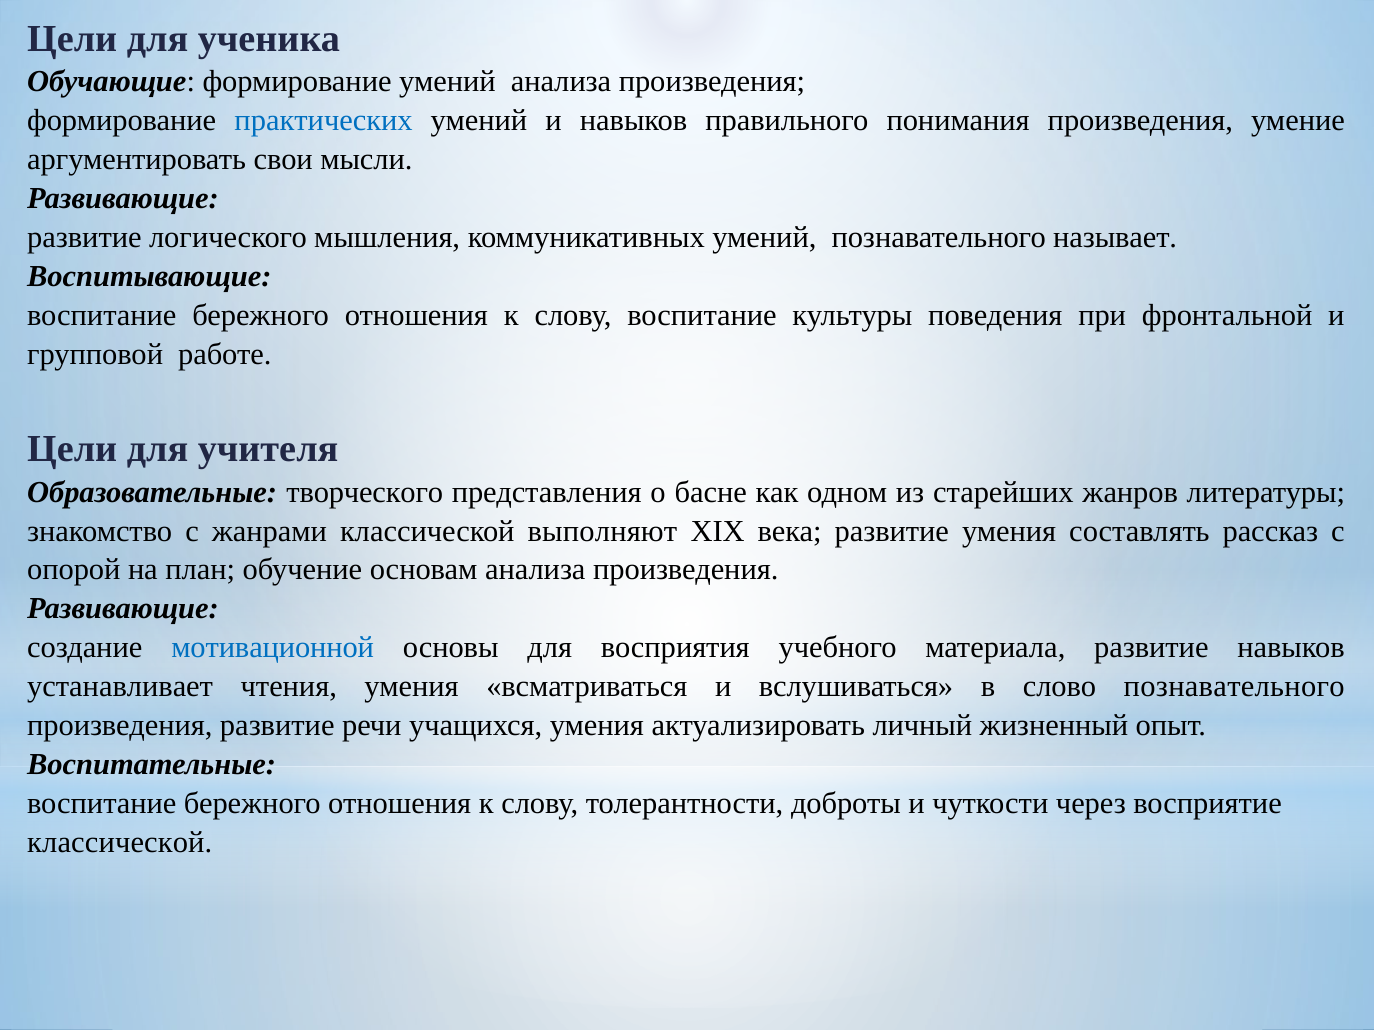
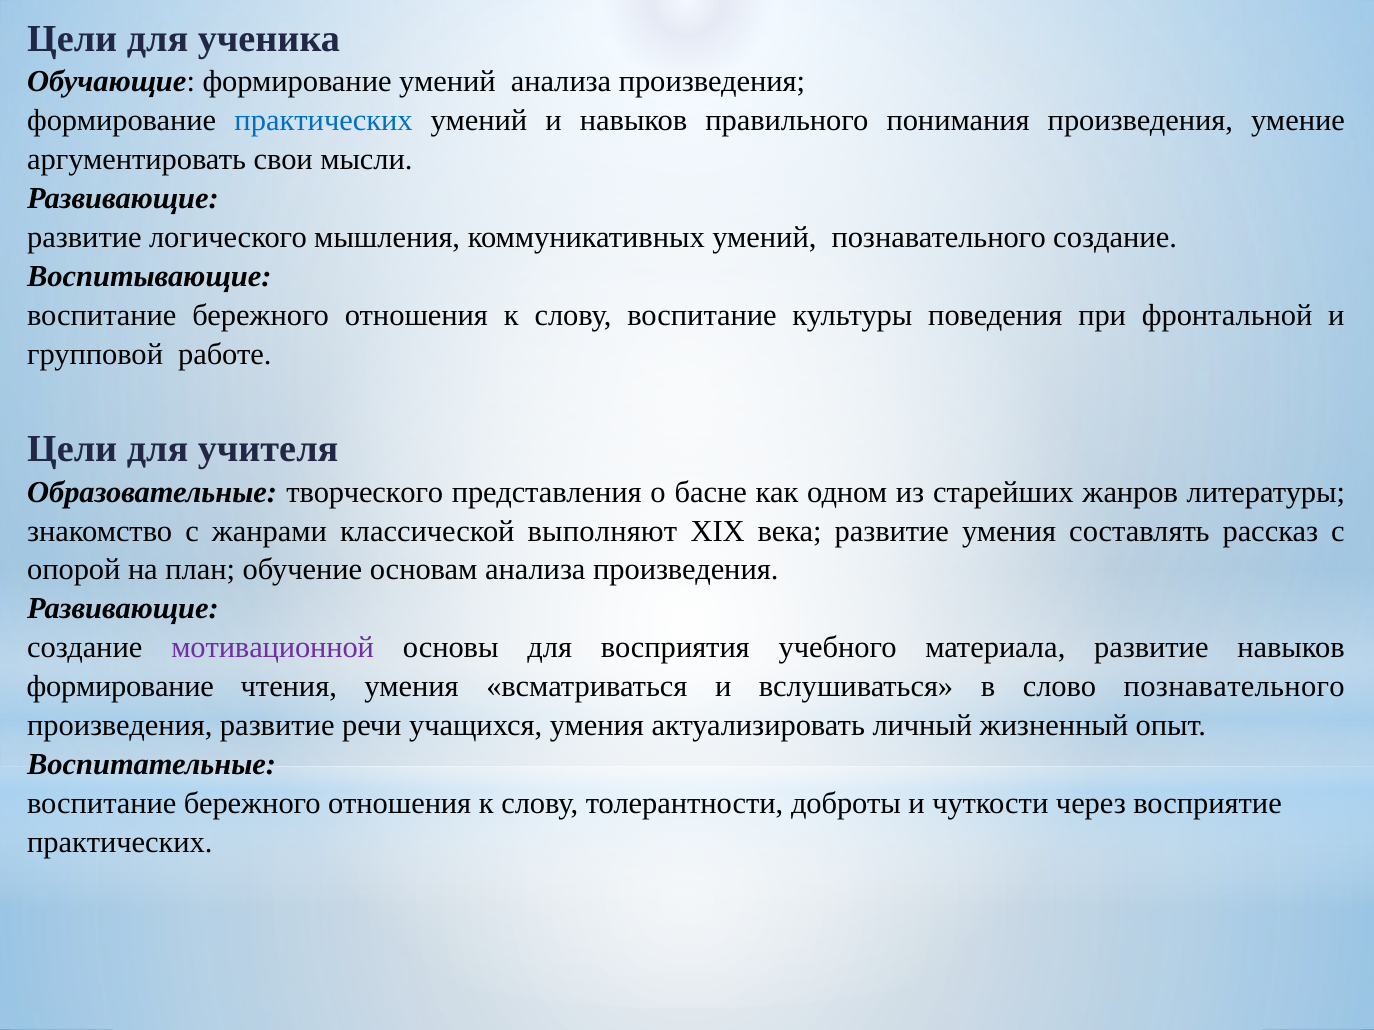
познавательного называет: называет -> создание
мотивационной colour: blue -> purple
устанавливает at (120, 687): устанавливает -> формирование
классической at (120, 843): классической -> практических
